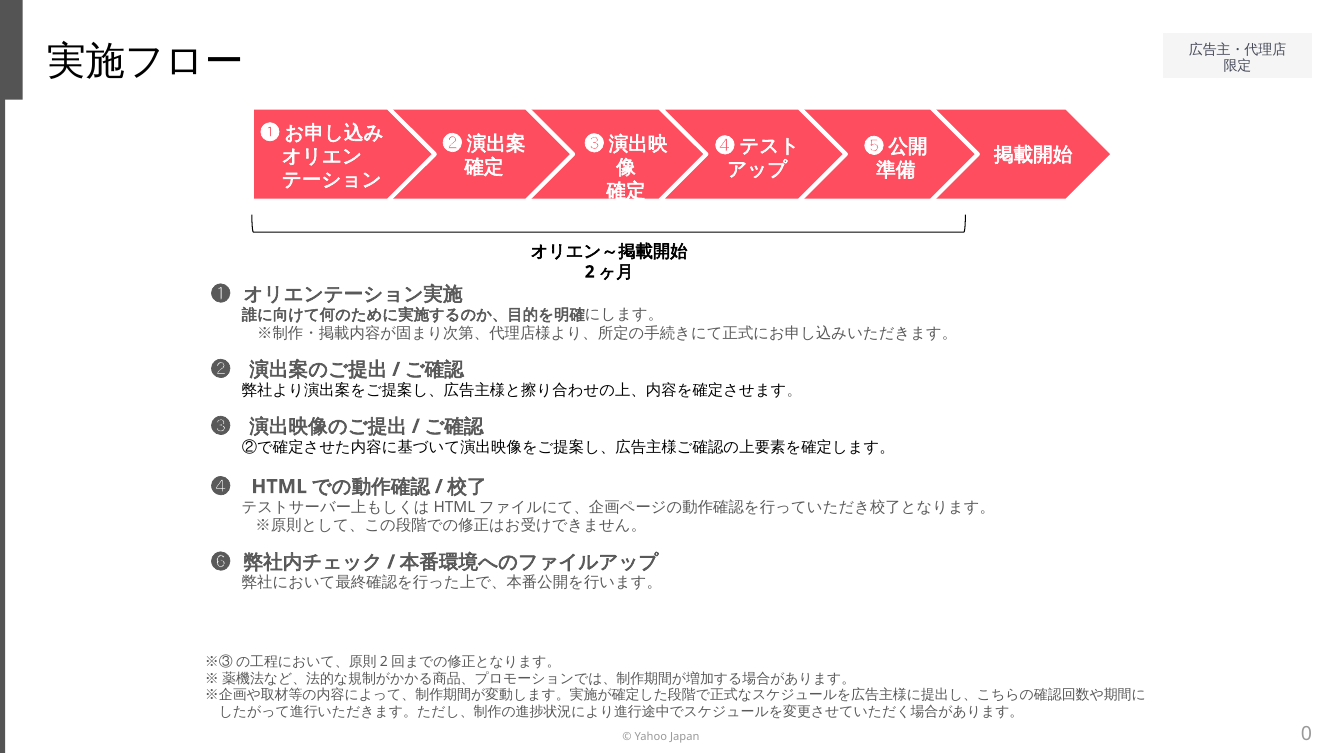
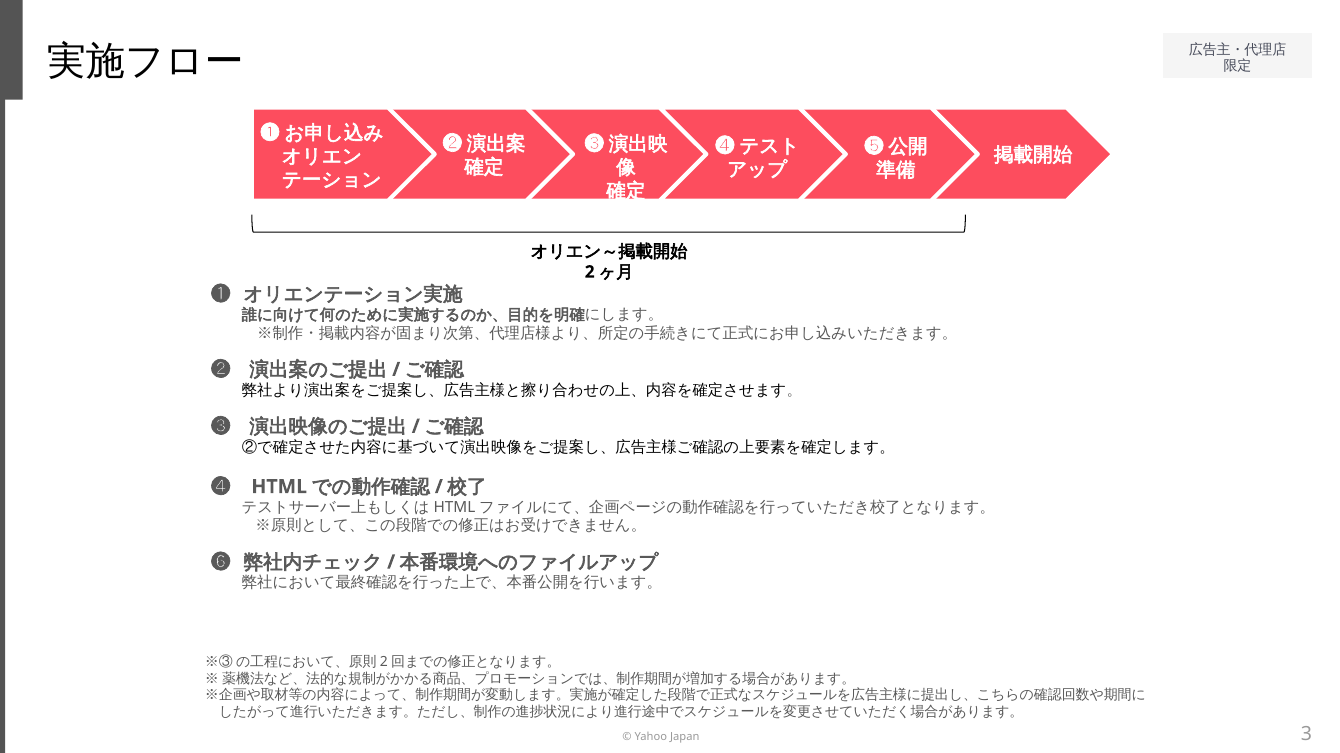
0: 0 -> 3
